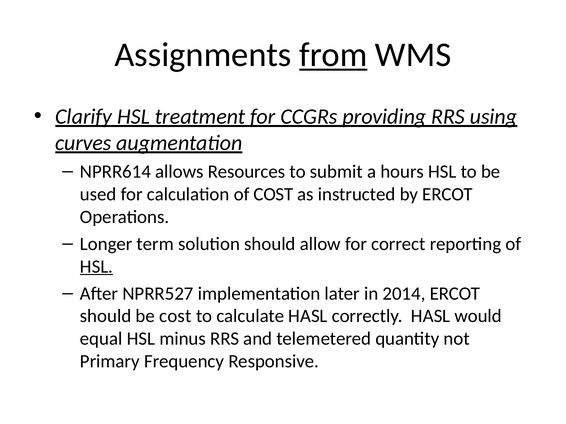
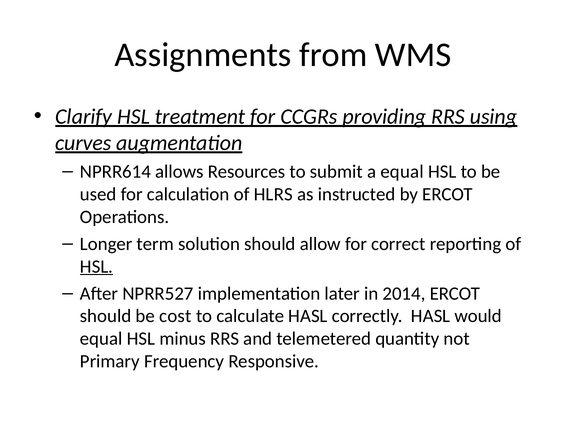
from underline: present -> none
a hours: hours -> equal
of COST: COST -> HLRS
